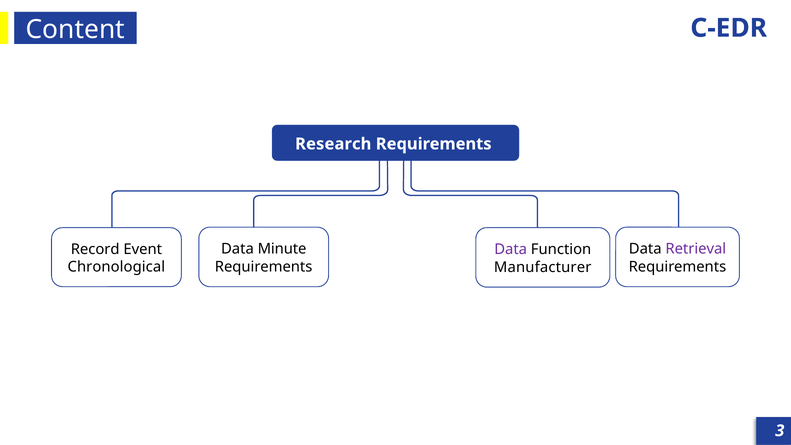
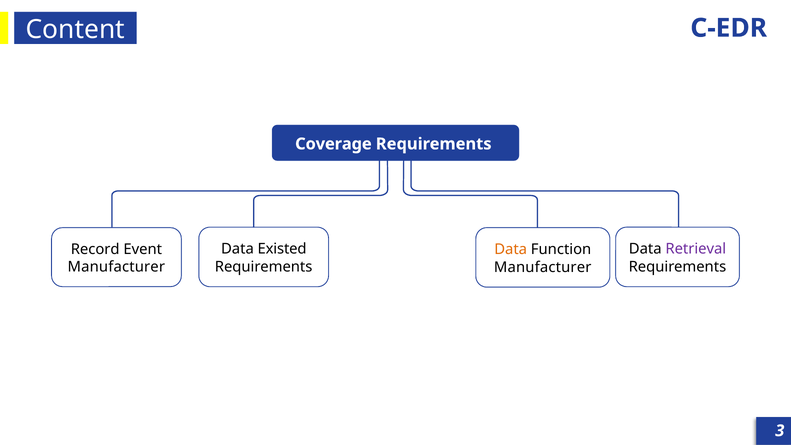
Research: Research -> Coverage
Minute: Minute -> Existed
Data at (511, 249) colour: purple -> orange
Chronological at (116, 267): Chronological -> Manufacturer
